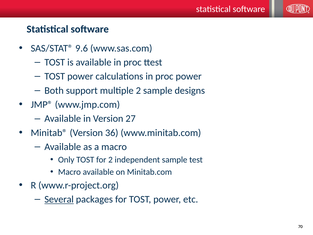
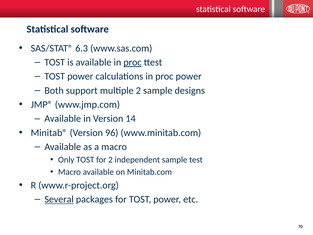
9.6: 9.6 -> 6.3
proc at (133, 62) underline: none -> present
27: 27 -> 14
36: 36 -> 96
